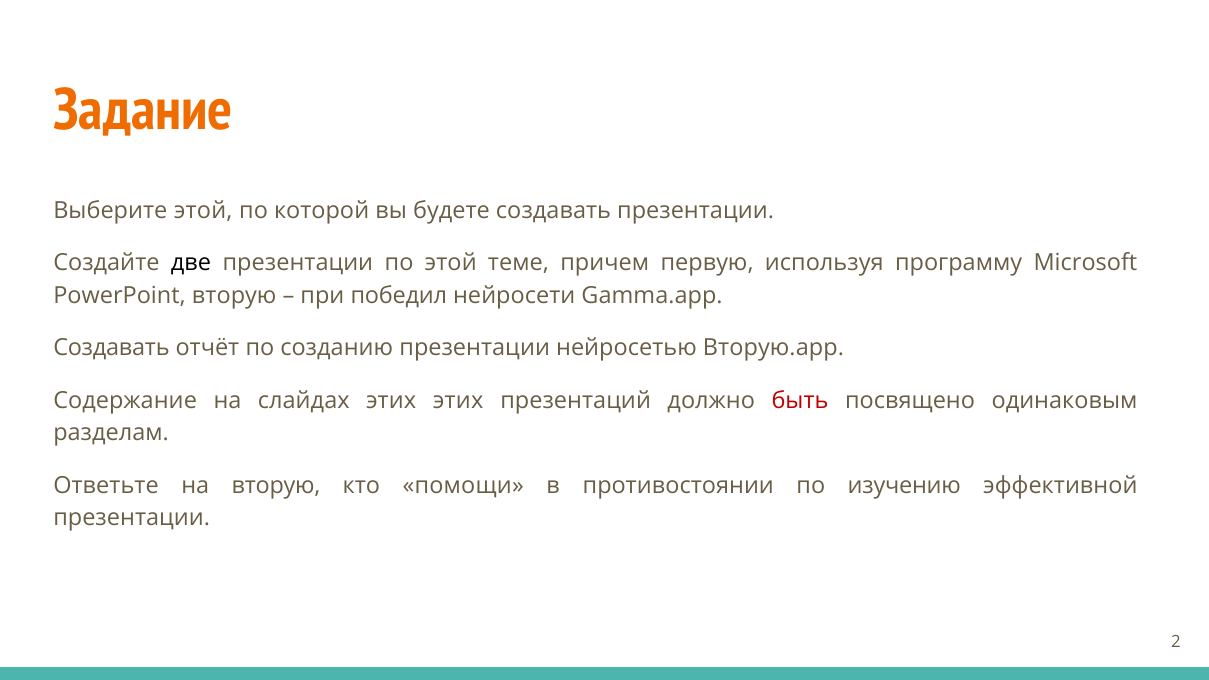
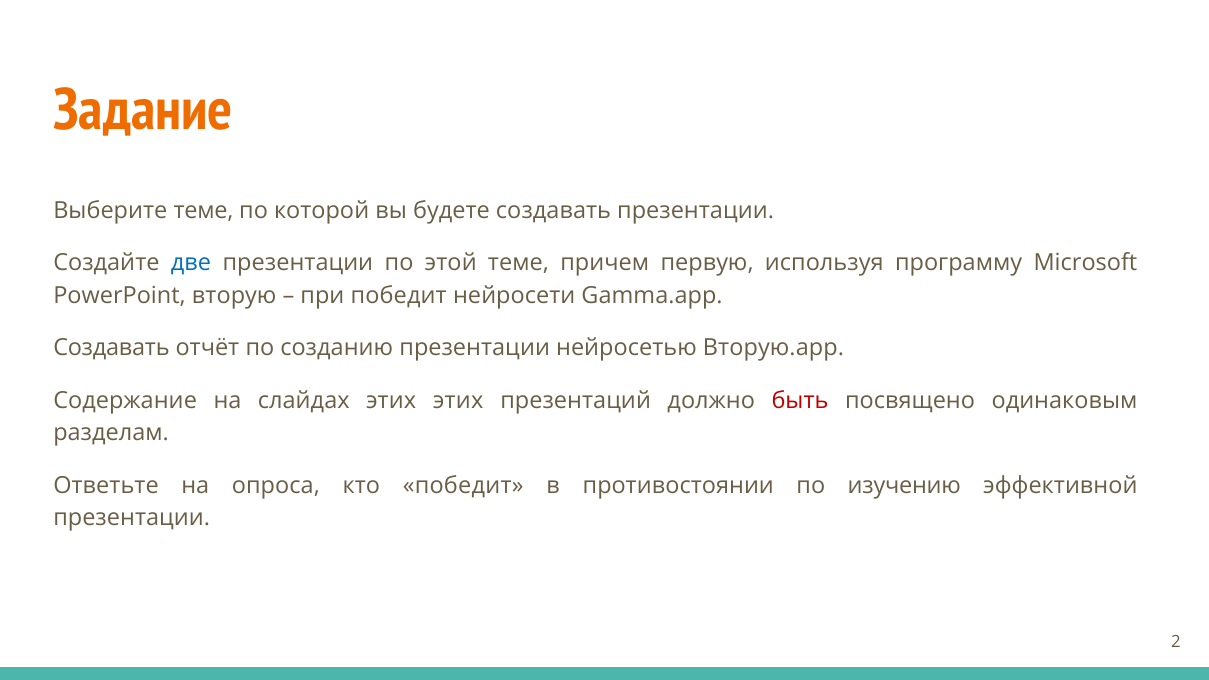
Выберите этой: этой -> теме
две colour: black -> blue
при победил: победил -> победит
на вторую: вторую -> опроса
кто помощи: помощи -> победит
